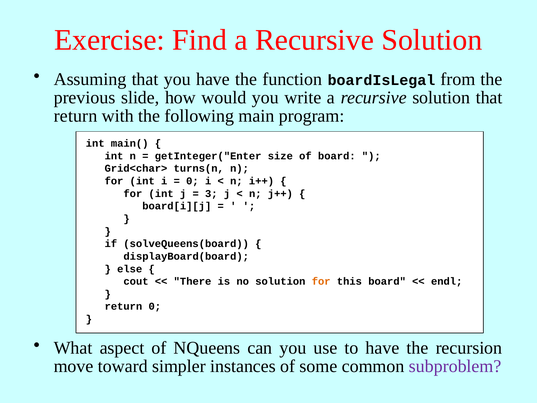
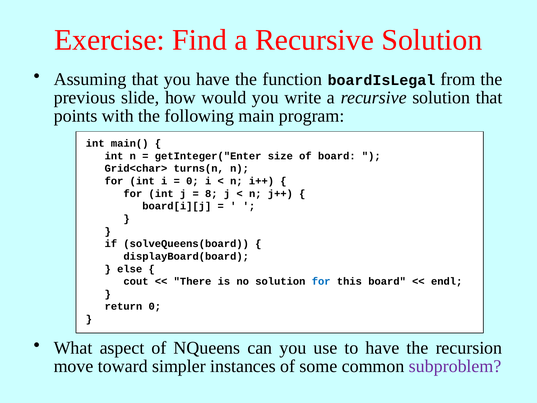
return at (76, 116): return -> points
3: 3 -> 8
for at (321, 281) colour: orange -> blue
